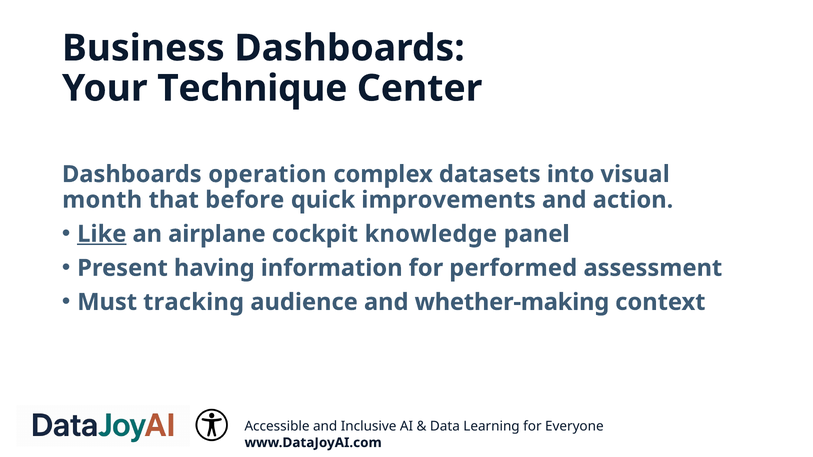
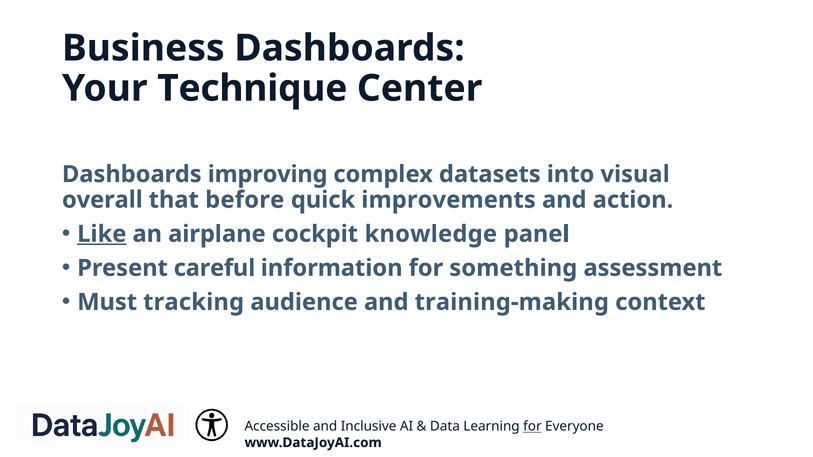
operation: operation -> improving
month: month -> overall
having: having -> careful
performed: performed -> something
whether-making: whether-making -> training-making
for at (532, 427) underline: none -> present
